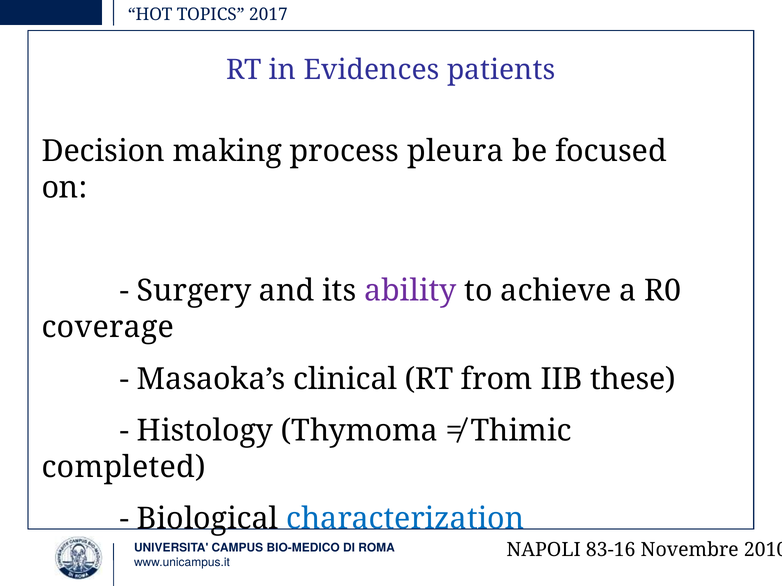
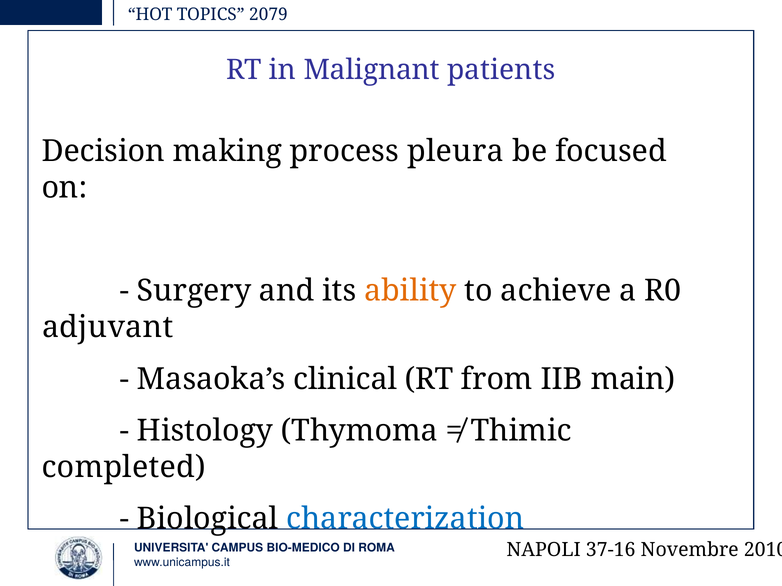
2017: 2017 -> 2079
Evidences: Evidences -> Malignant
ability colour: purple -> orange
coverage: coverage -> adjuvant
these: these -> main
83-16: 83-16 -> 37-16
